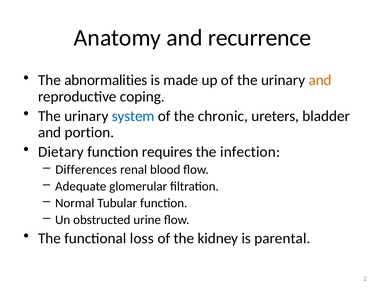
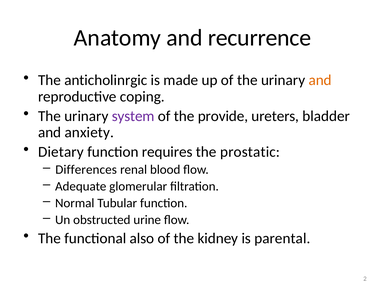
abnormalities: abnormalities -> anticholinrgic
system colour: blue -> purple
chronic: chronic -> provide
portion: portion -> anxiety
infection: infection -> prostatic
loss: loss -> also
